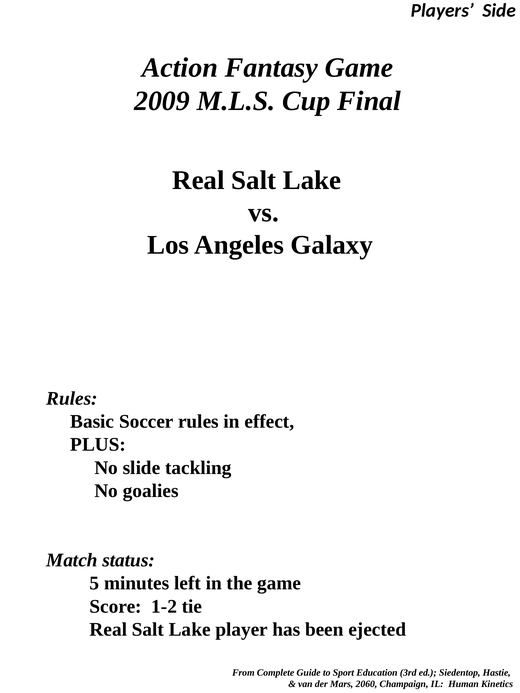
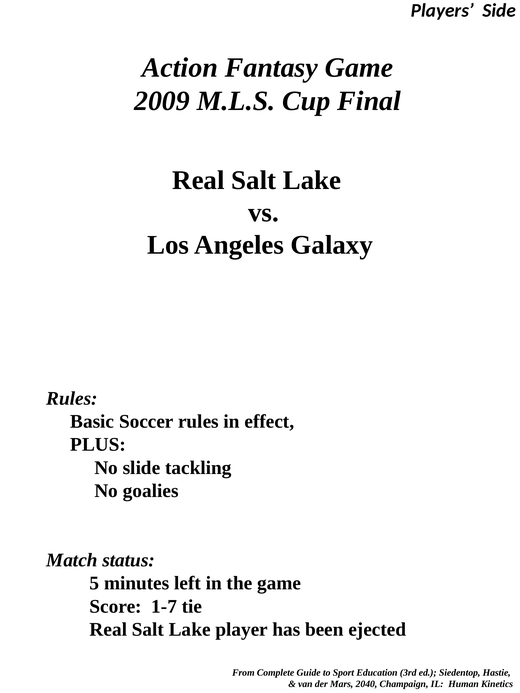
1-2: 1-2 -> 1-7
2060: 2060 -> 2040
